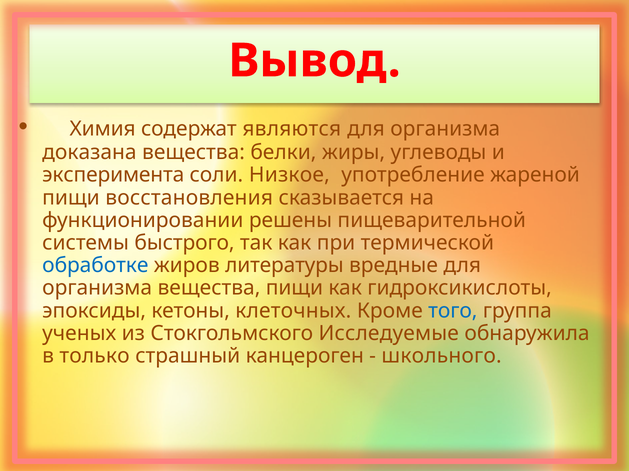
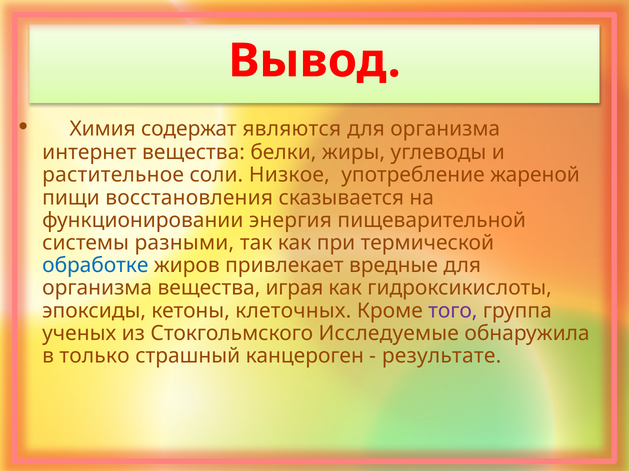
доказана: доказана -> интернет
эксперимента: эксперимента -> растительное
решены: решены -> энергия
быстрого: быстрого -> разными
литературы: литературы -> привлекает
вещества пищи: пищи -> играя
того colour: blue -> purple
школьного: школьного -> результате
